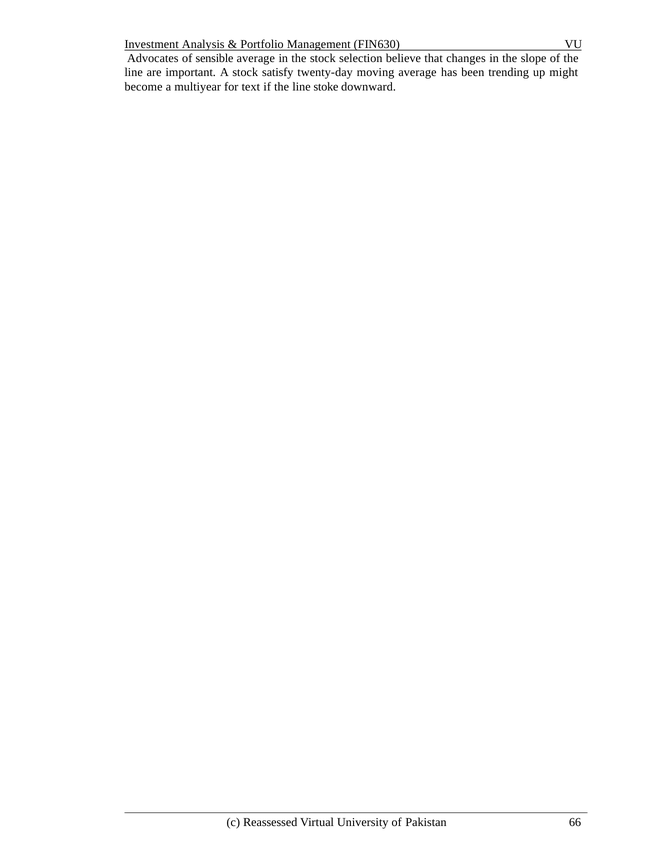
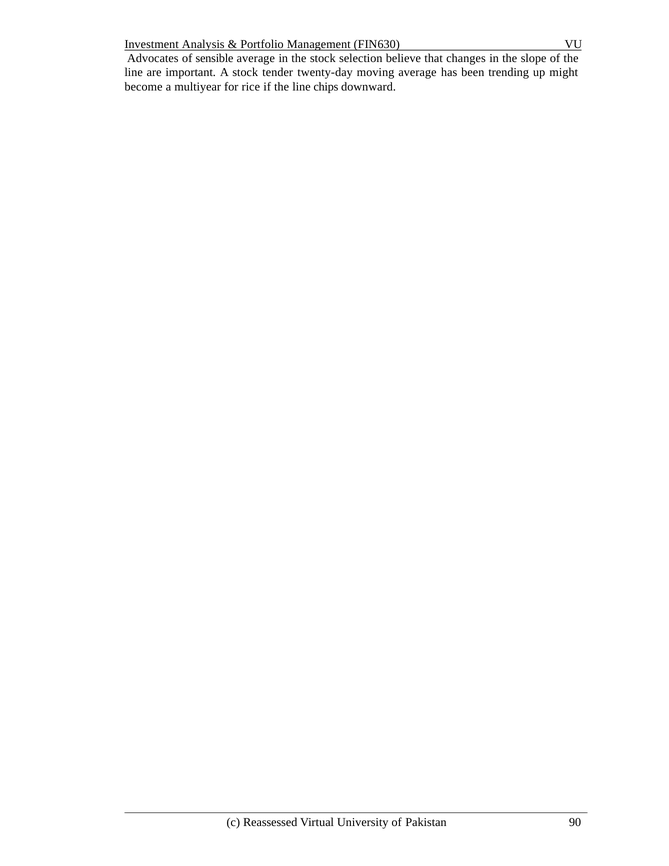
satisfy: satisfy -> tender
text: text -> rice
stoke: stoke -> chips
66: 66 -> 90
